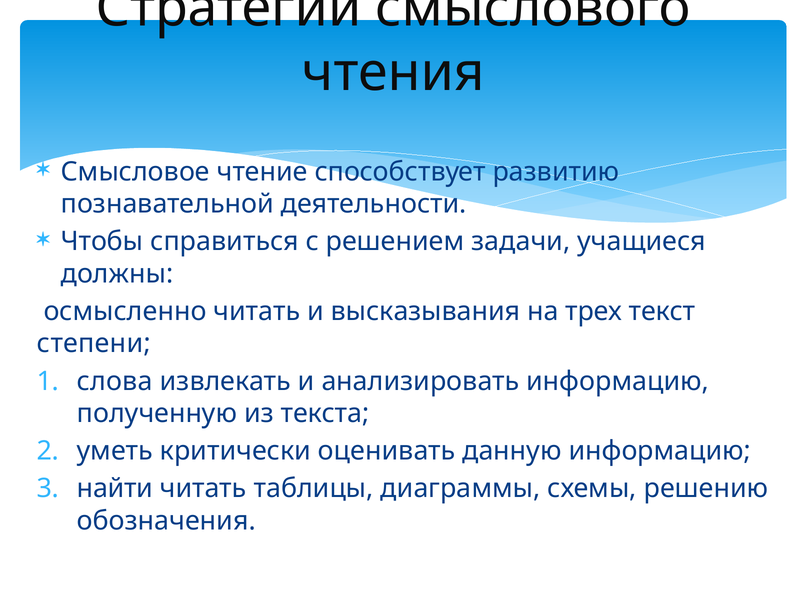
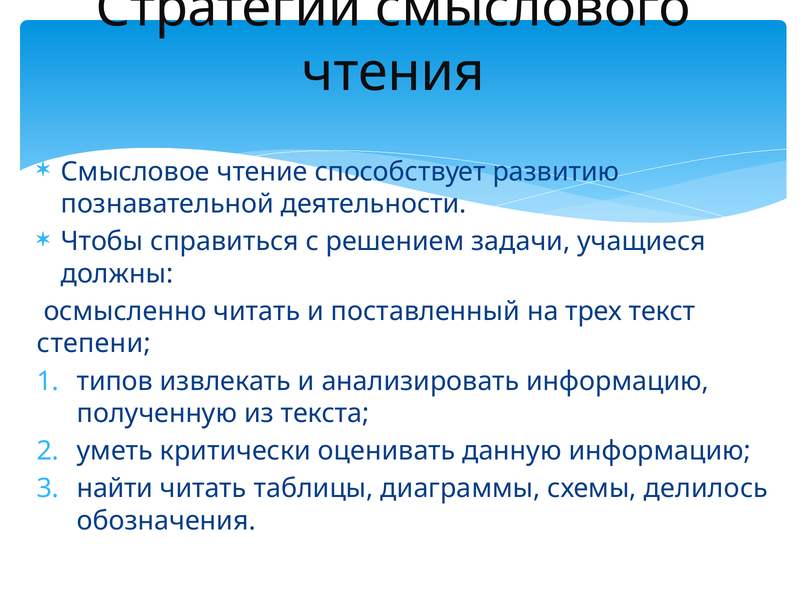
высказывания: высказывания -> поставленный
слова: слова -> типов
решению: решению -> делилось
